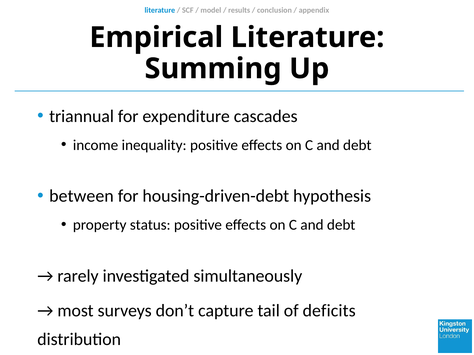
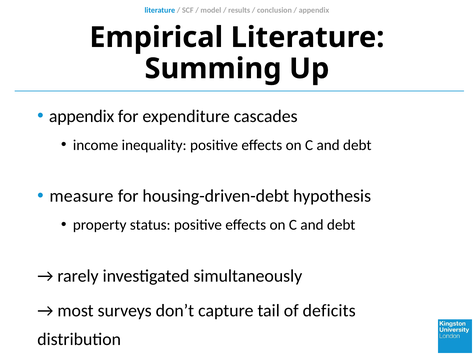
triannual at (82, 116): triannual -> appendix
between: between -> measure
